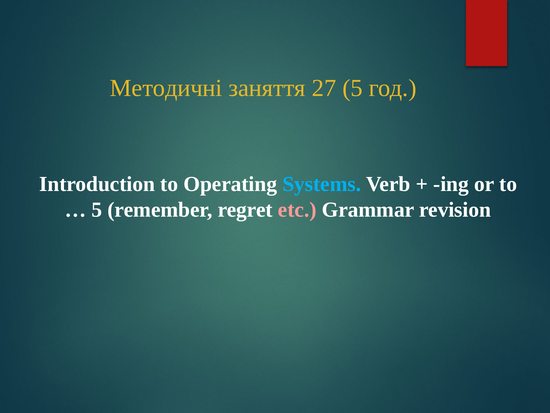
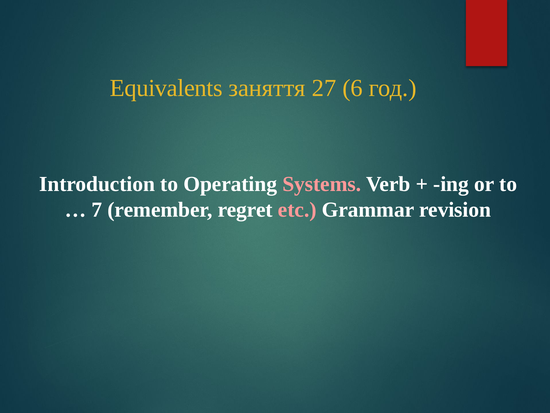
Методичні: Методичні -> Equivalents
27 5: 5 -> 6
Systems colour: light blue -> pink
5 at (97, 209): 5 -> 7
